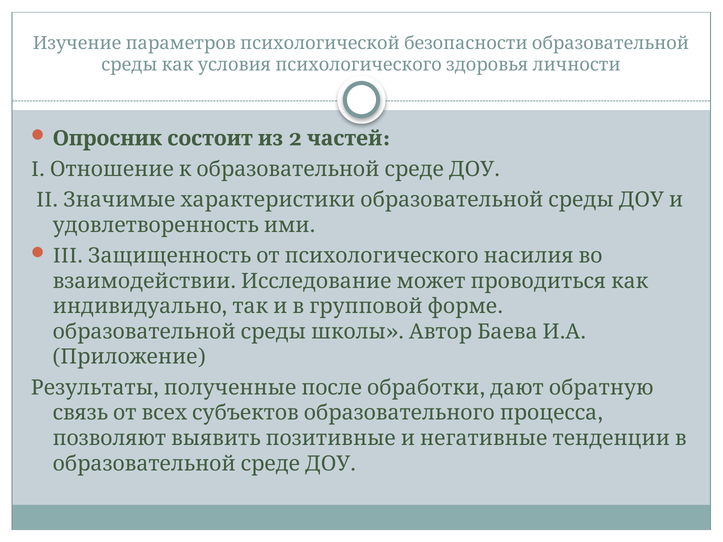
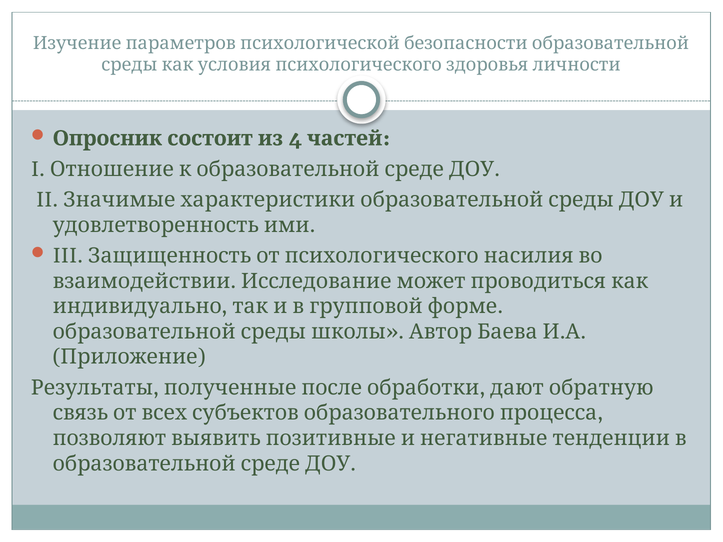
2: 2 -> 4
